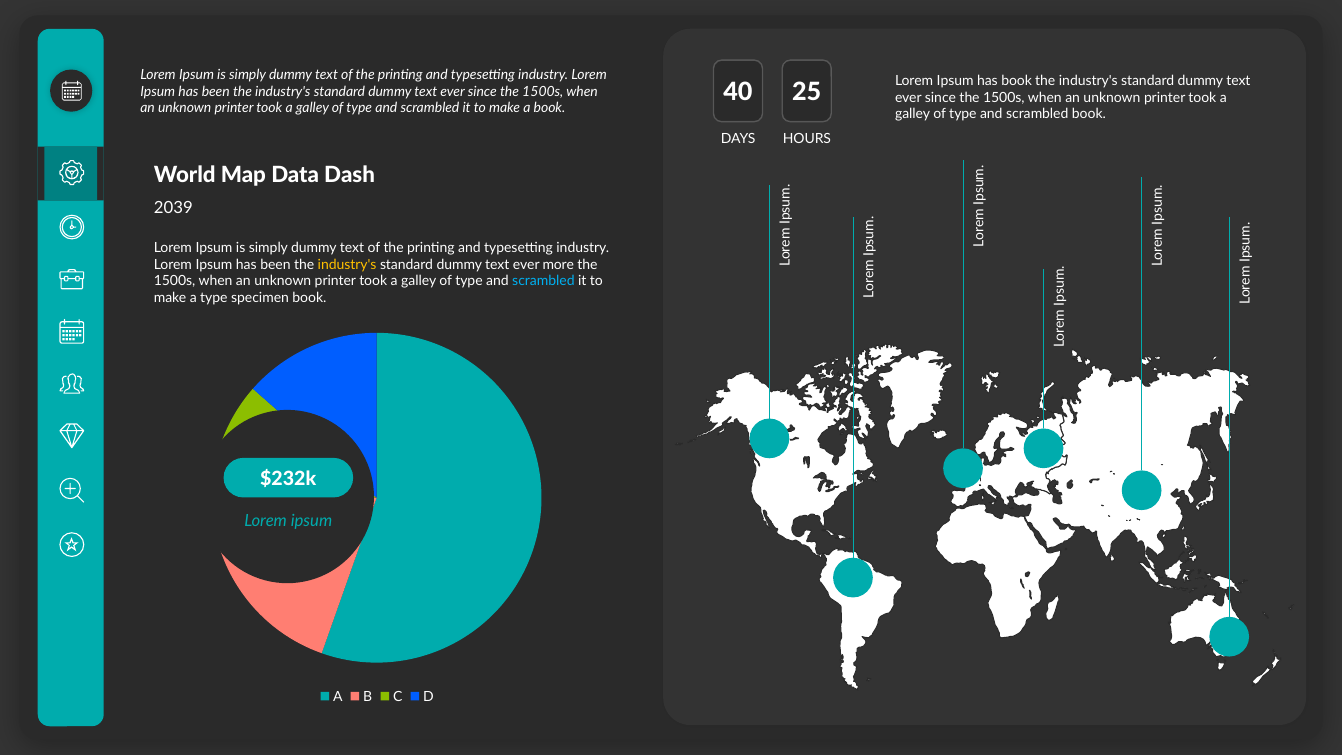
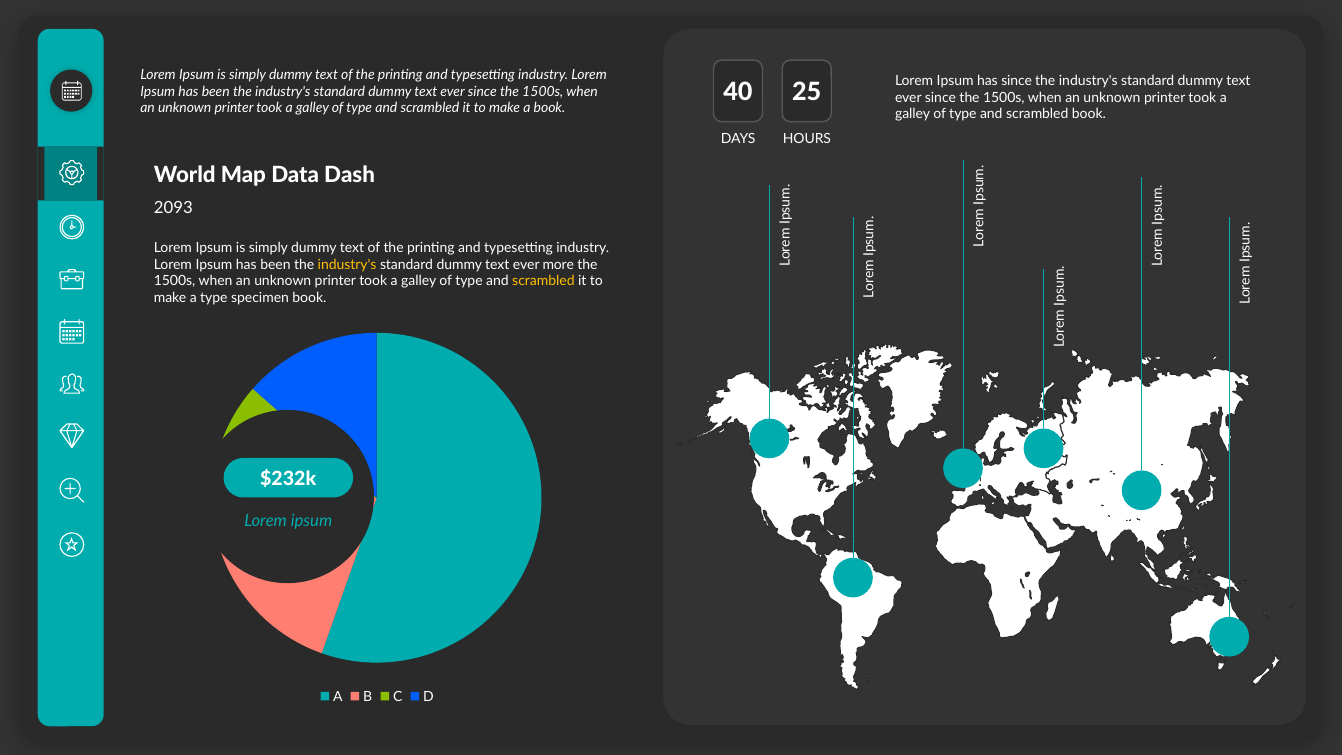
has book: book -> since
2039: 2039 -> 2093
scrambled at (543, 281) colour: light blue -> yellow
